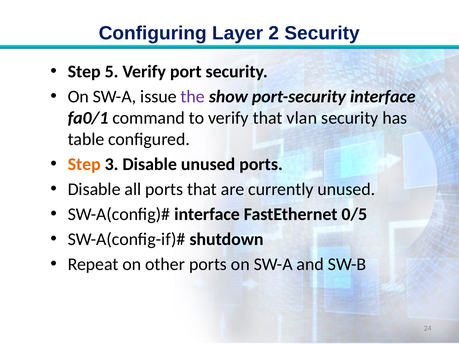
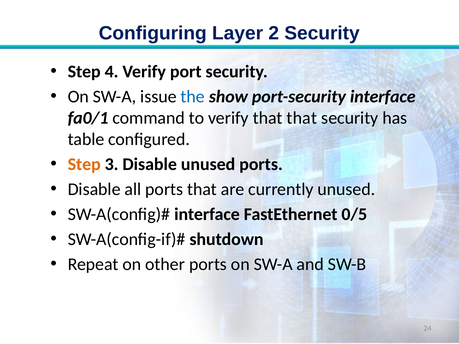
5: 5 -> 4
the colour: purple -> blue
that vlan: vlan -> that
